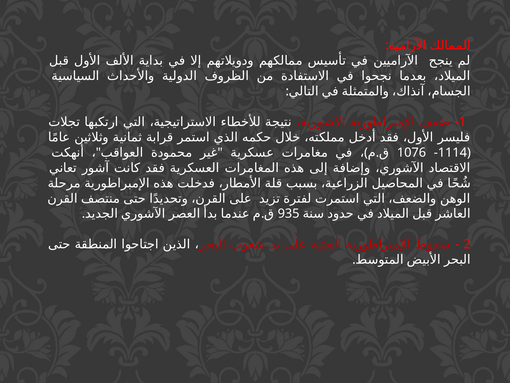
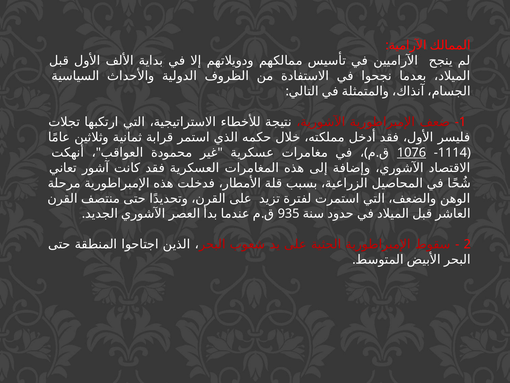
1076 underline: none -> present
